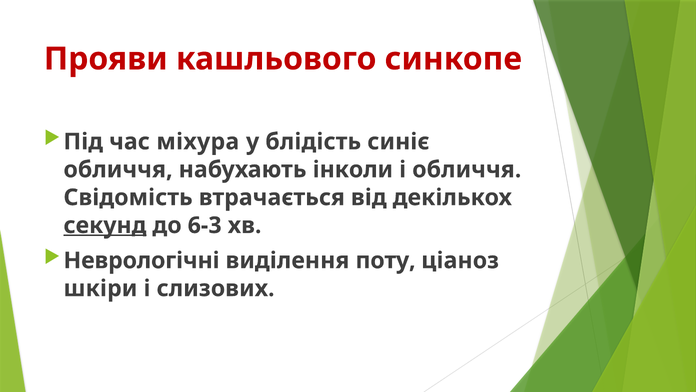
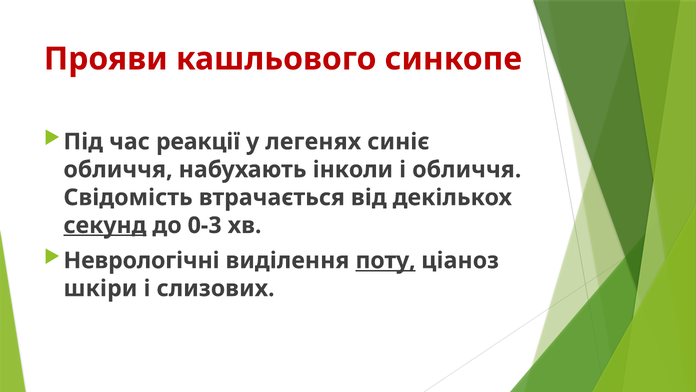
міхура: міхура -> реакції
блідість: блідість -> легенях
6-3: 6-3 -> 0-3
поту underline: none -> present
